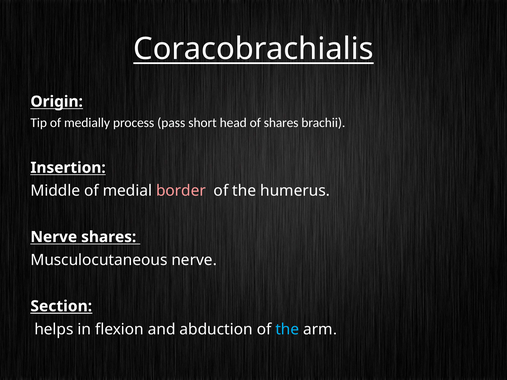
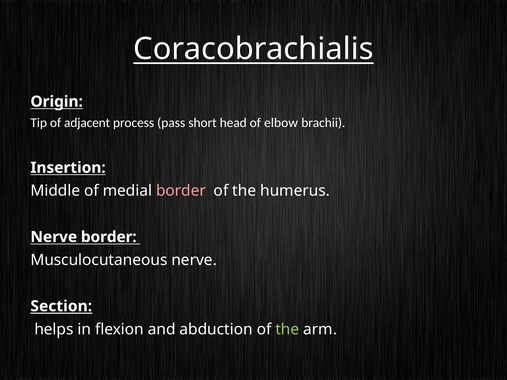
medially: medially -> adjacent
of shares: shares -> elbow
Nerve shares: shares -> border
the at (287, 329) colour: light blue -> light green
